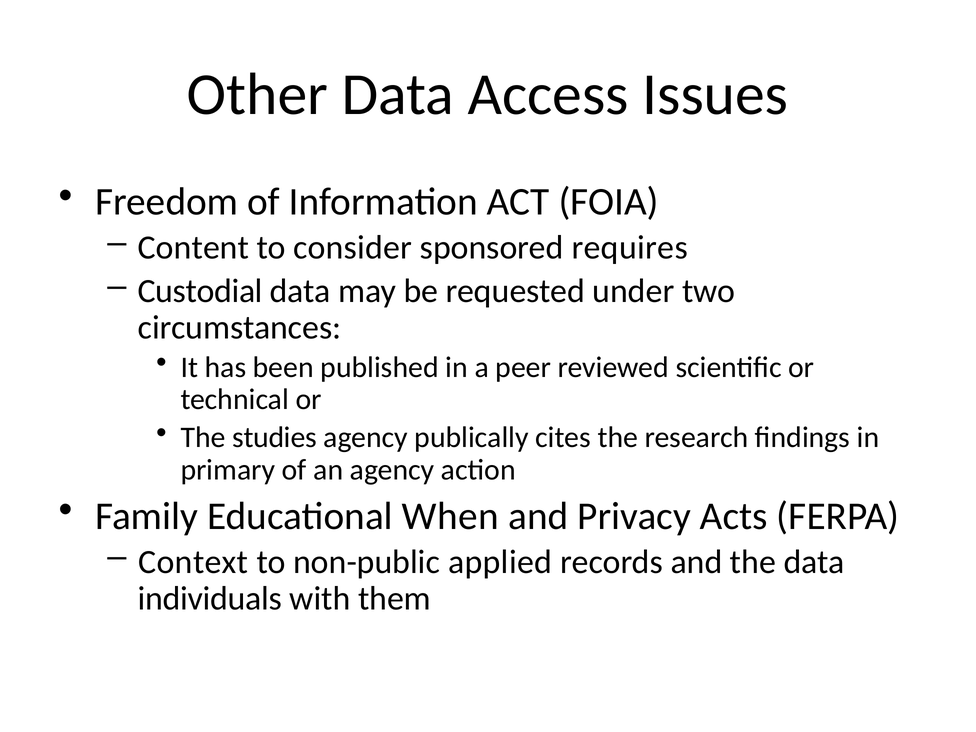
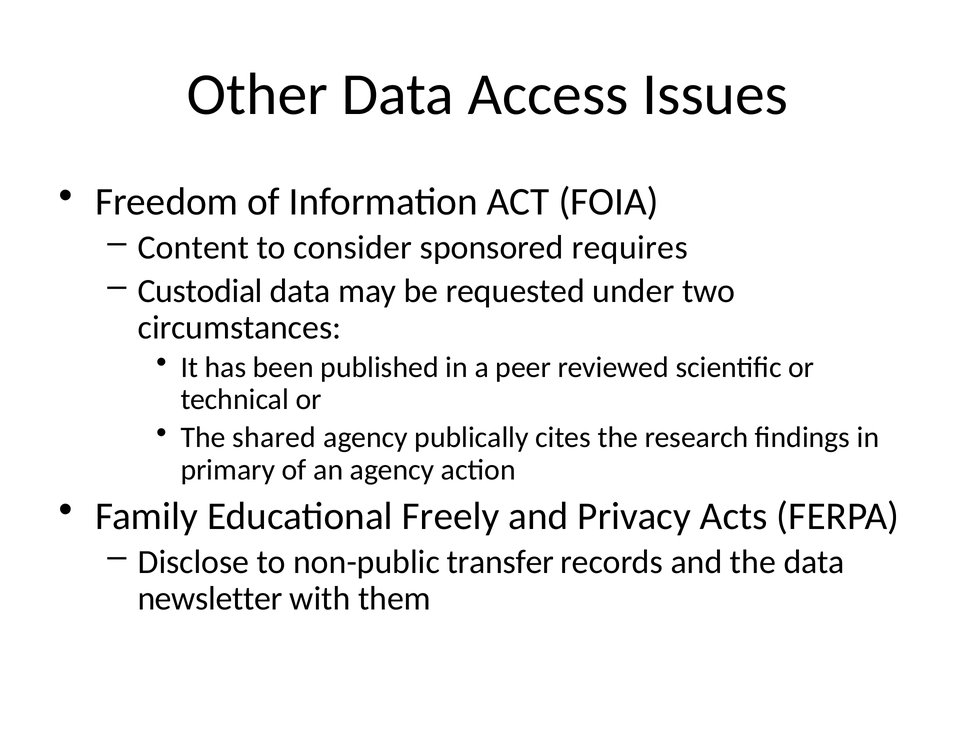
studies: studies -> shared
When: When -> Freely
Context: Context -> Disclose
applied: applied -> transfer
individuals: individuals -> newsletter
